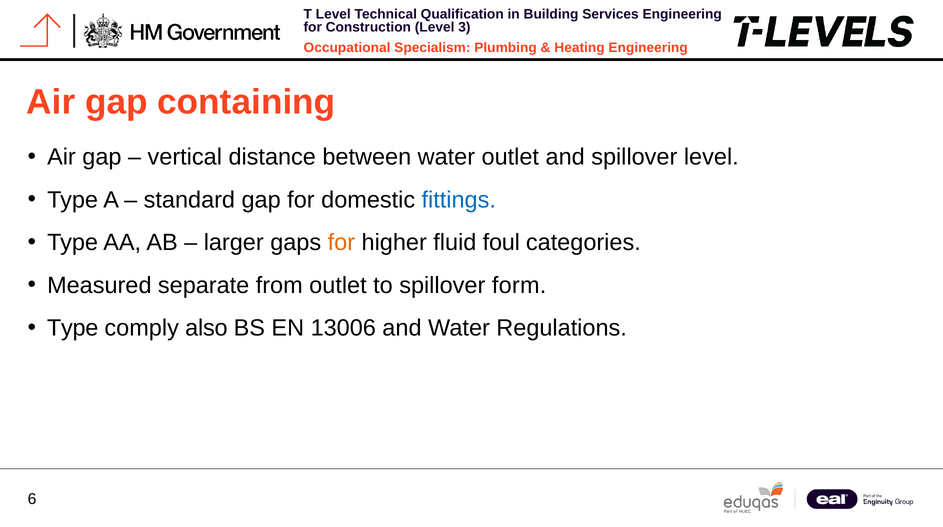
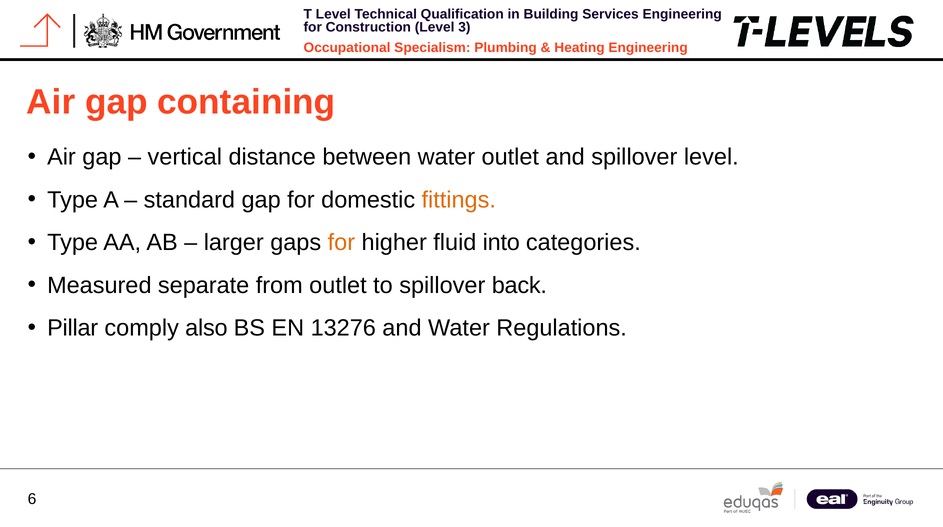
fittings colour: blue -> orange
foul: foul -> into
form: form -> back
Type at (73, 328): Type -> Pillar
13006: 13006 -> 13276
